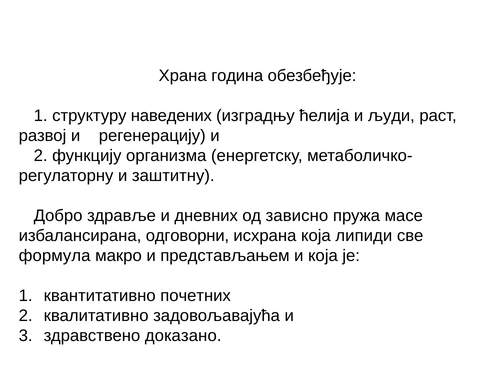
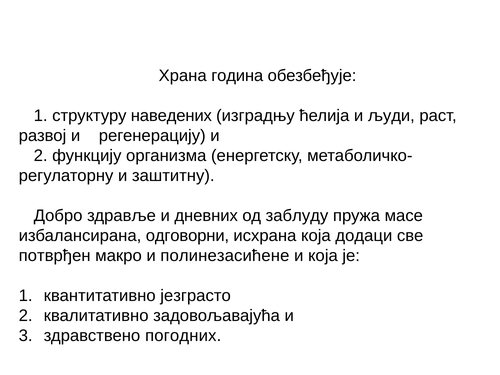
зависно: зависно -> заблуду
липиди: липиди -> додаци
формула: формула -> потврђен
представљањем: представљањем -> полинезасићене
почетних: почетних -> језграсто
доказано: доказано -> погодних
